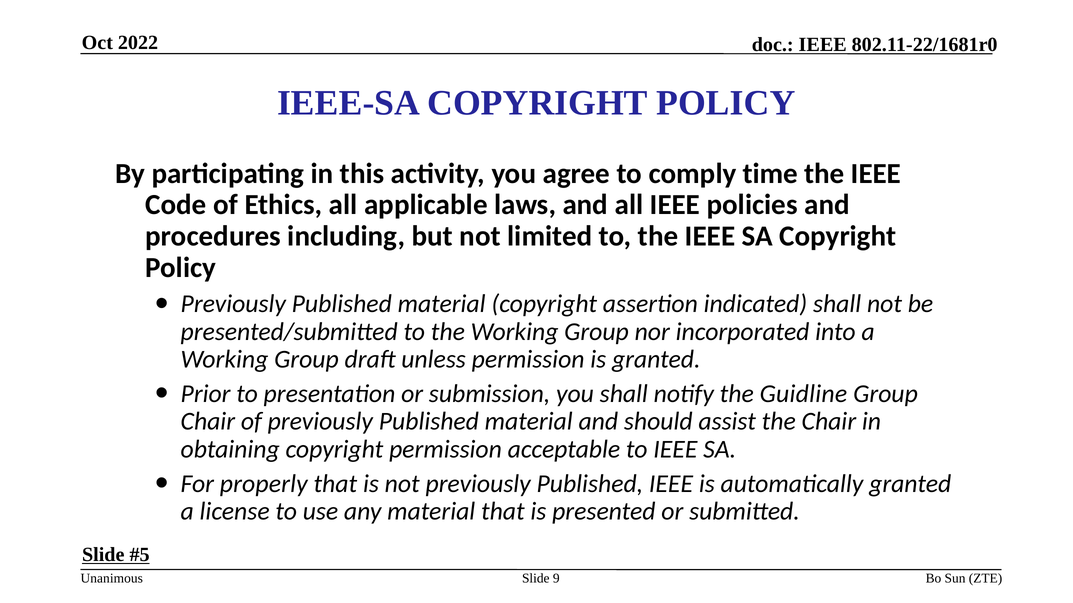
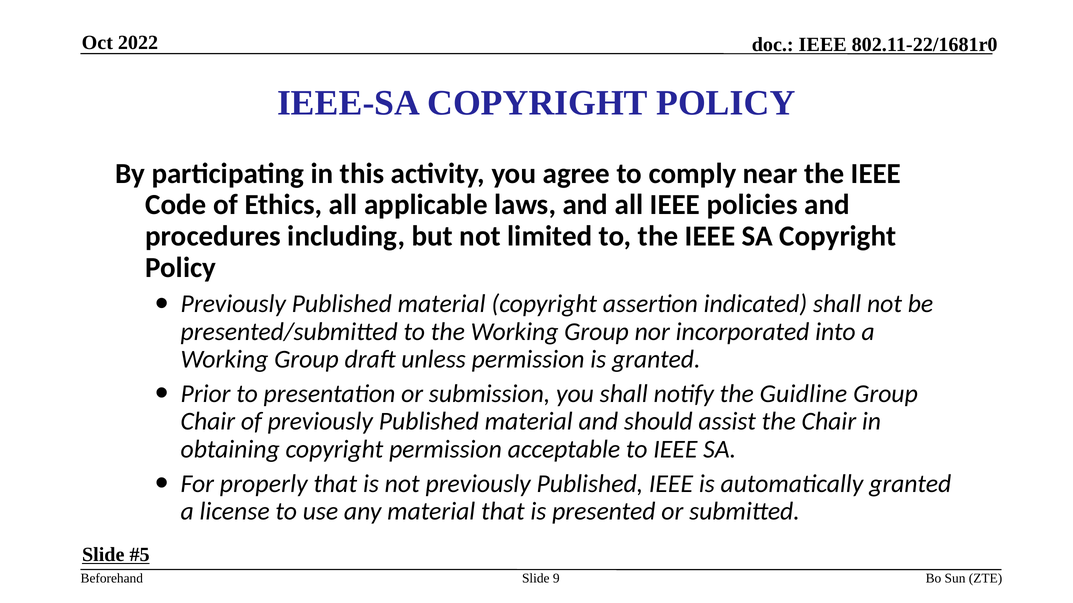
time: time -> near
Unanimous: Unanimous -> Beforehand
